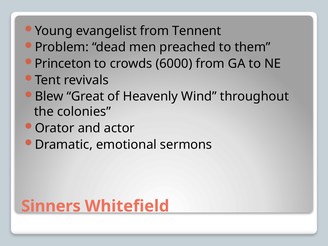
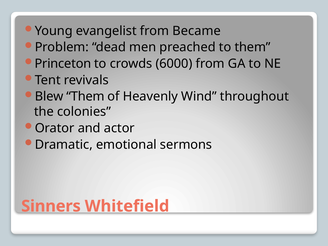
Tennent: Tennent -> Became
Blew Great: Great -> Them
